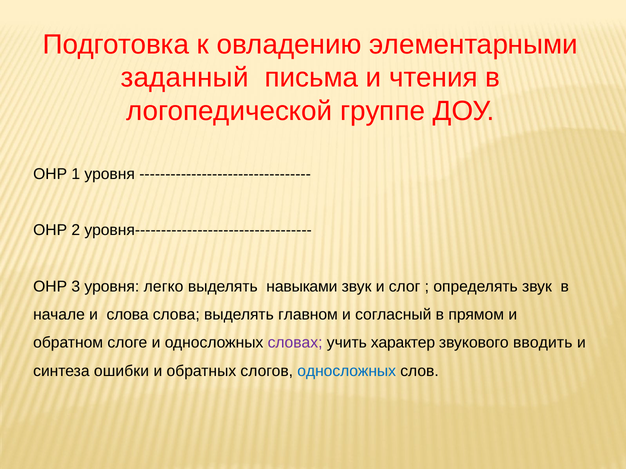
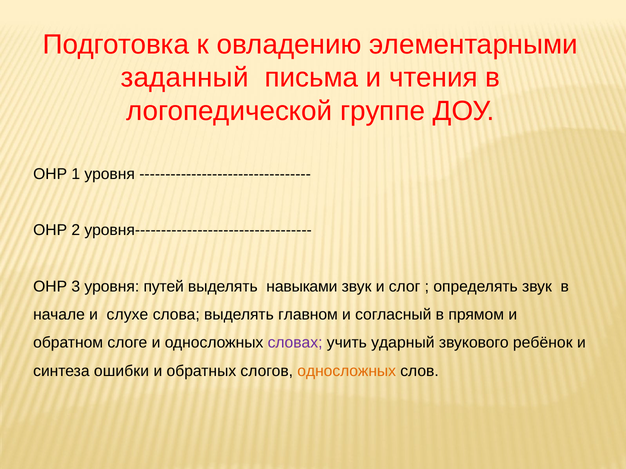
легко: легко -> путей
и слова: слова -> слухе
характер: характер -> ударный
вводить: вводить -> ребёнок
односложных at (347, 371) colour: blue -> orange
